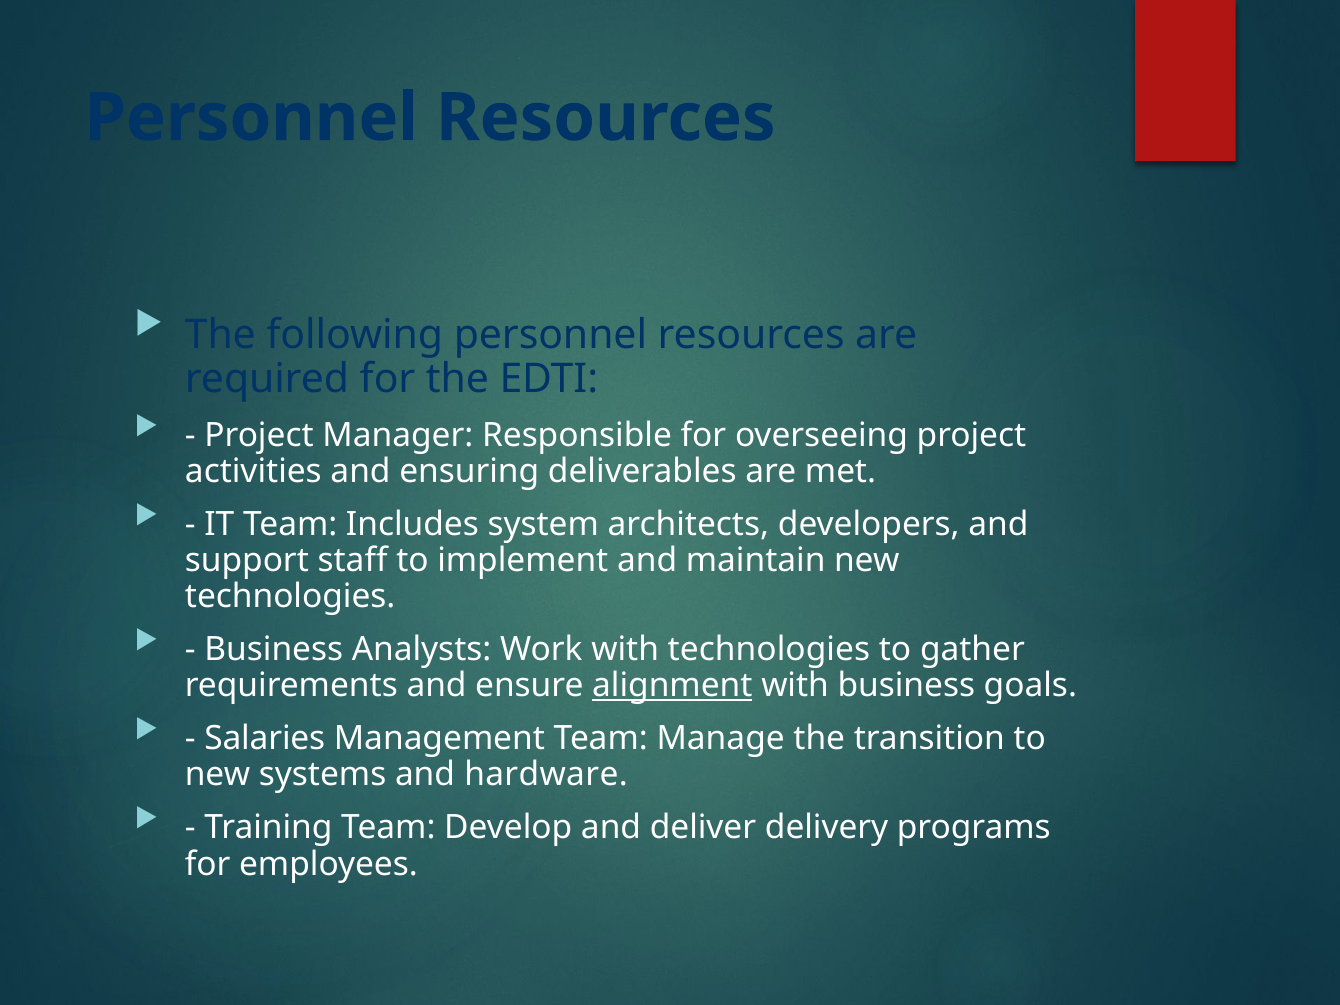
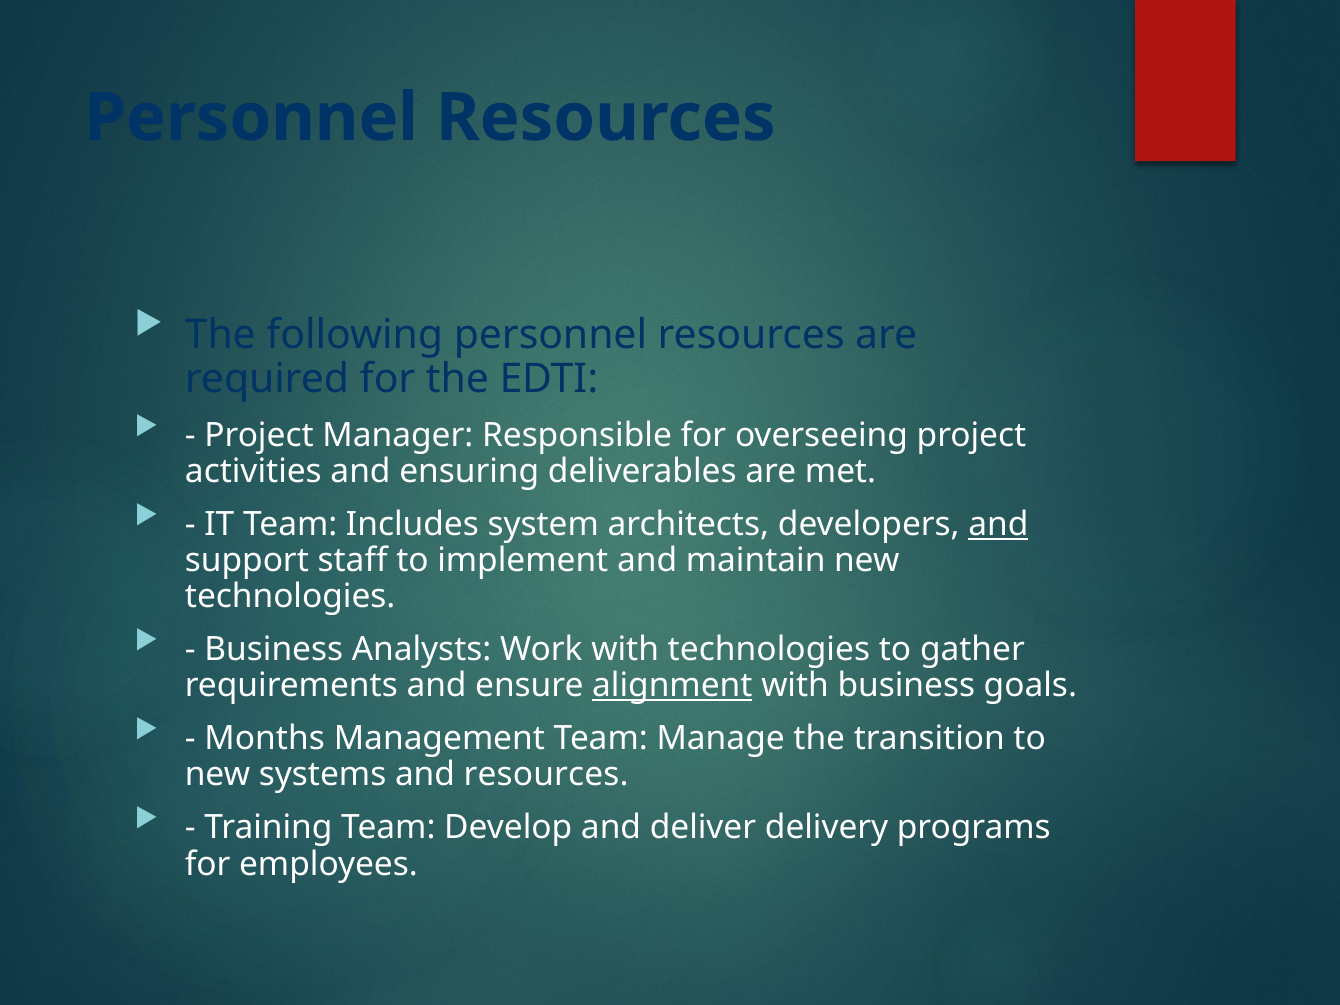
and at (998, 524) underline: none -> present
Salaries: Salaries -> Months
and hardware: hardware -> resources
